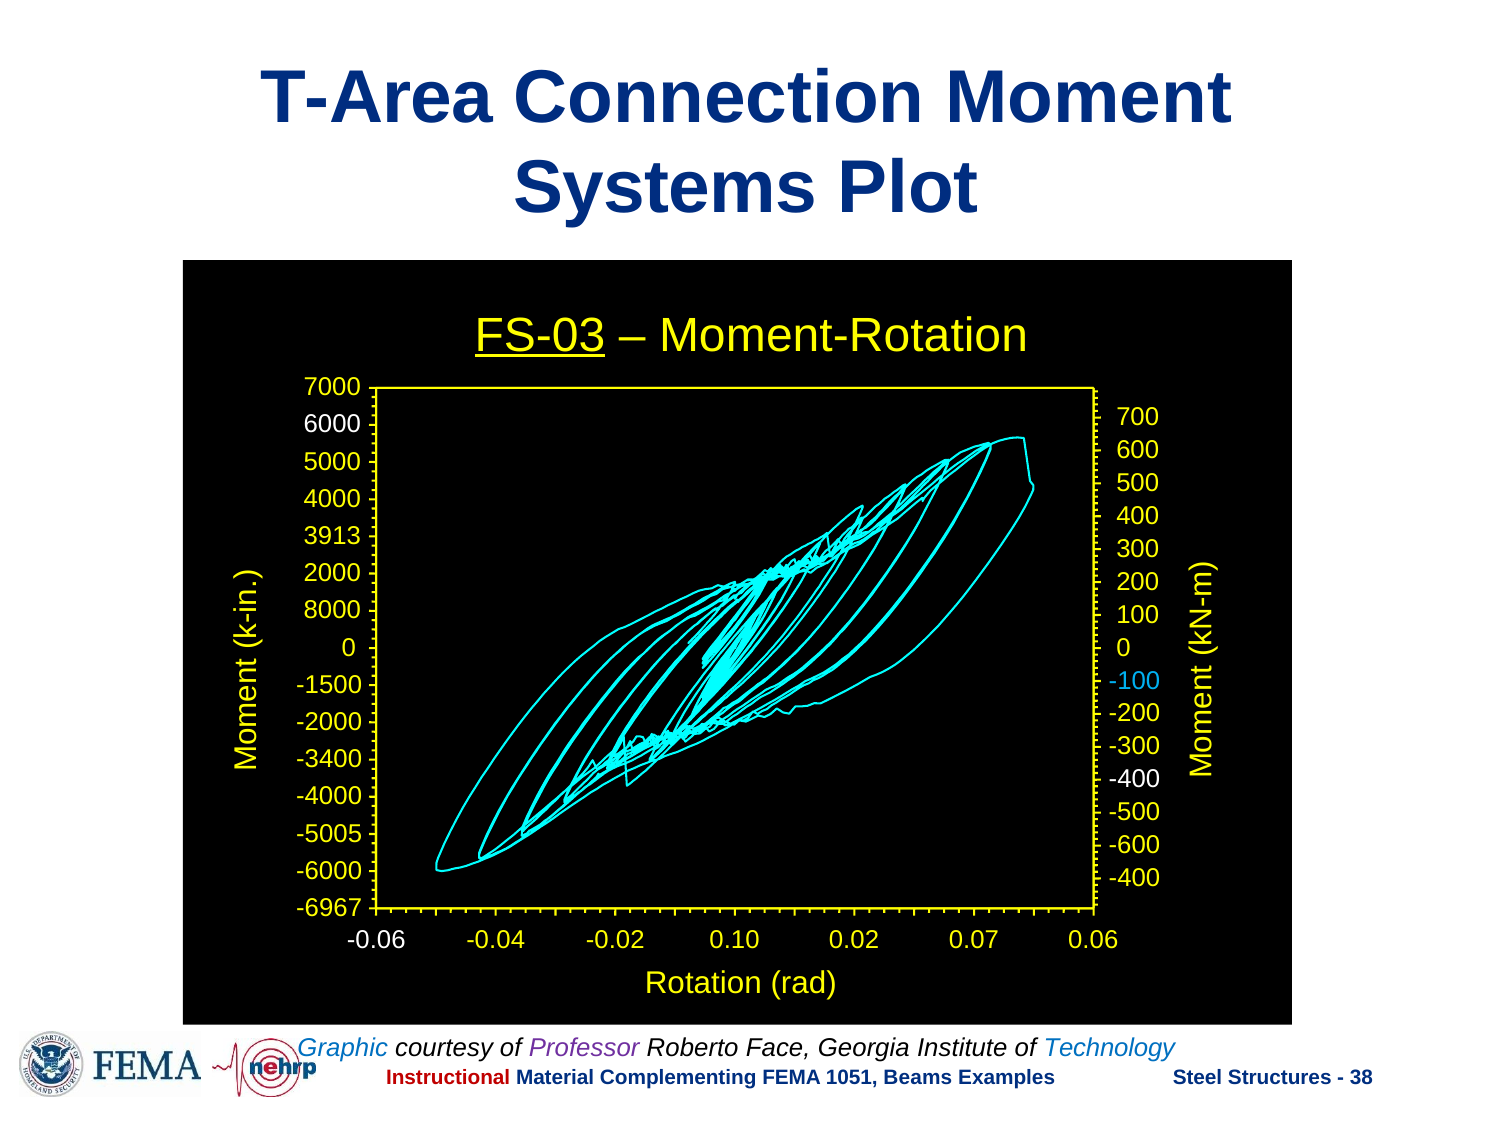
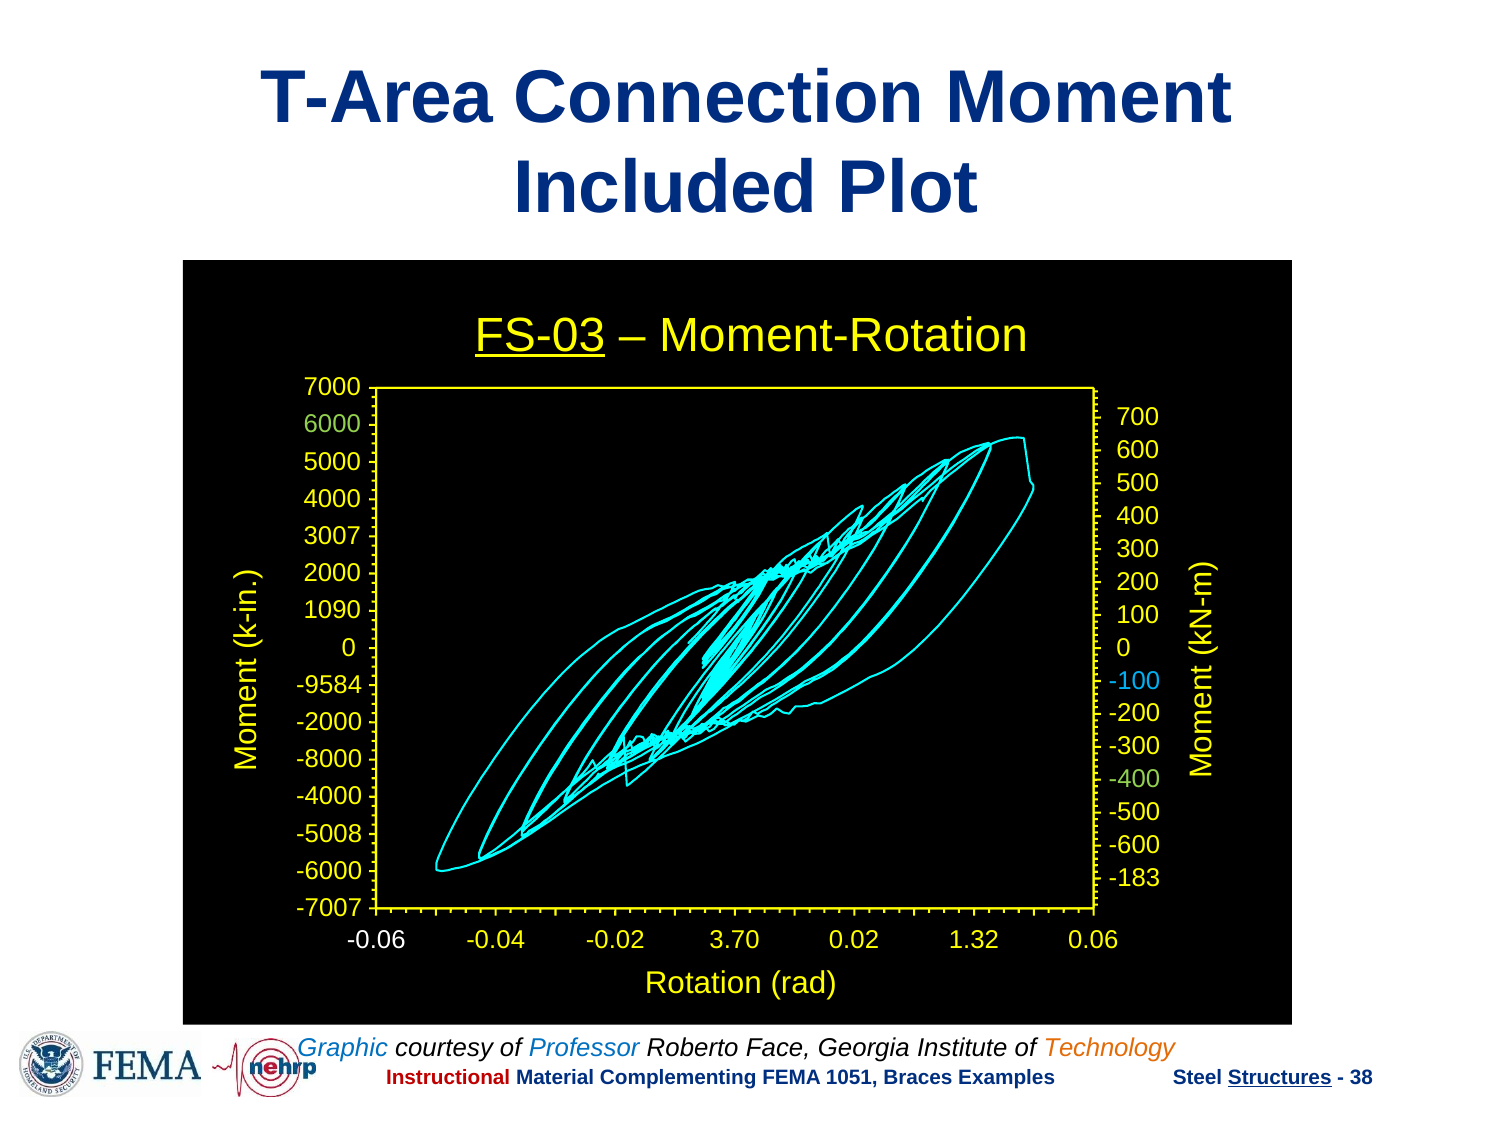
Systems: Systems -> Included
6000 colour: white -> light green
3913: 3913 -> 3007
8000: 8000 -> 1090
-1500: -1500 -> -9584
-3400: -3400 -> -8000
-400 at (1134, 780) colour: white -> light green
-5005: -5005 -> -5008
-400 at (1134, 879): -400 -> -183
-6967: -6967 -> -7007
0.10: 0.10 -> 3.70
0.07: 0.07 -> 1.32
Professor colour: purple -> blue
Technology colour: blue -> orange
Beams: Beams -> Braces
Structures underline: none -> present
